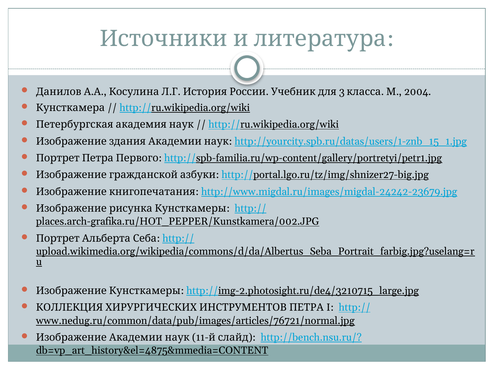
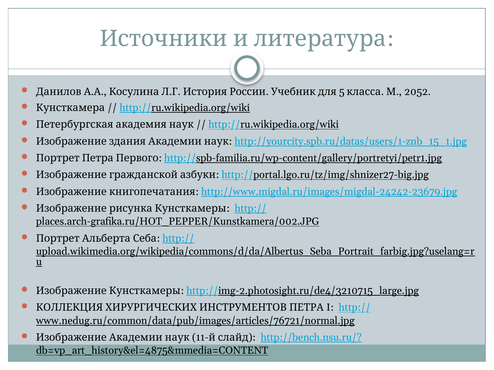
3: 3 -> 5
2004: 2004 -> 2052
